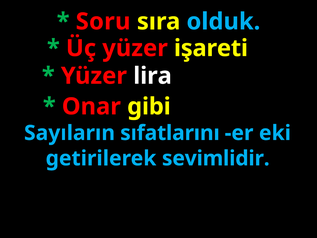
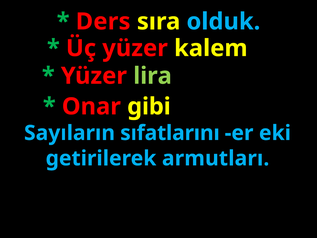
Soru: Soru -> Ders
işareti: işareti -> kalem
lira colour: white -> light green
sevimlidir: sevimlidir -> armutları
